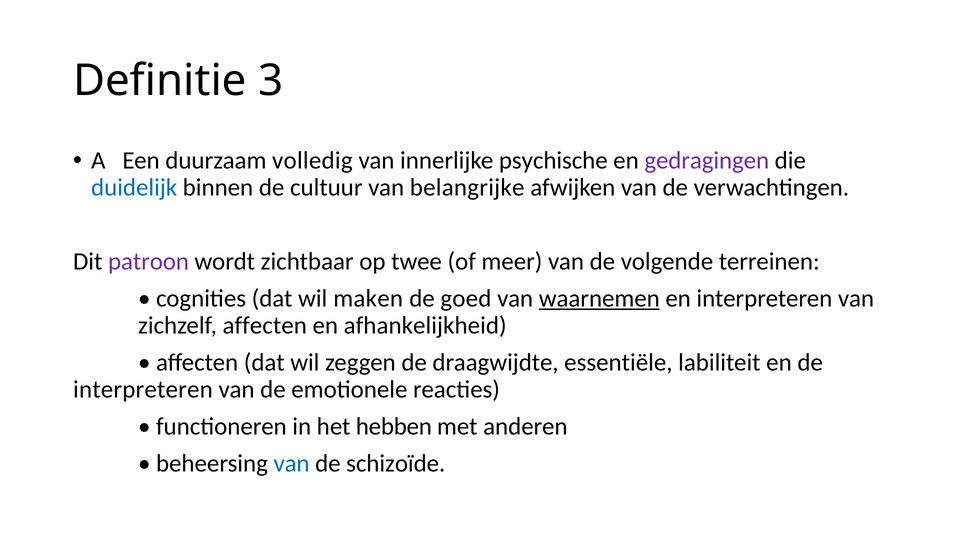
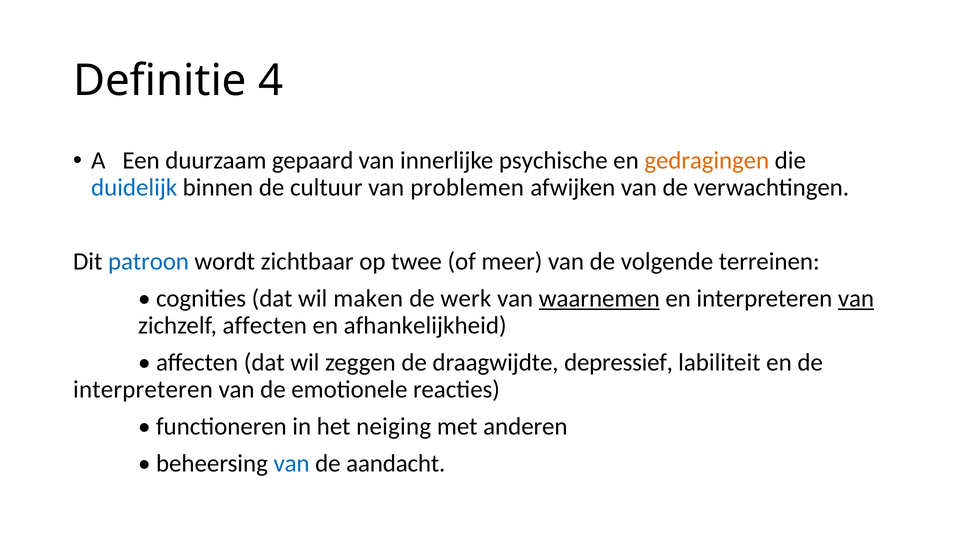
3: 3 -> 4
volledig: volledig -> gepaard
gedragingen colour: purple -> orange
belangrijke: belangrijke -> problemen
patroon colour: purple -> blue
goed: goed -> werk
van at (856, 298) underline: none -> present
essentiële: essentiële -> depressief
hebben: hebben -> neiging
schizoïde: schizoïde -> aandacht
